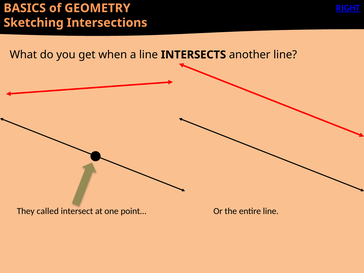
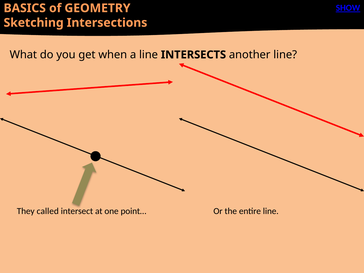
RIGHT: RIGHT -> SHOW
